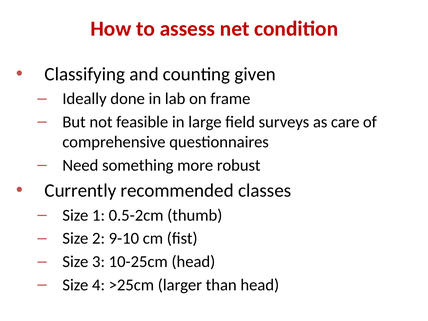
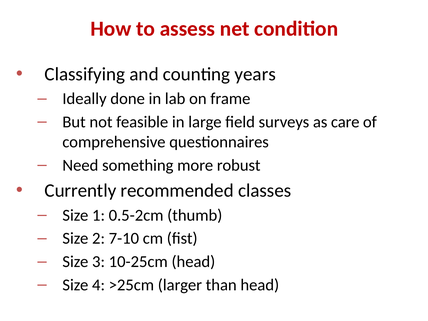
given: given -> years
9-10: 9-10 -> 7-10
